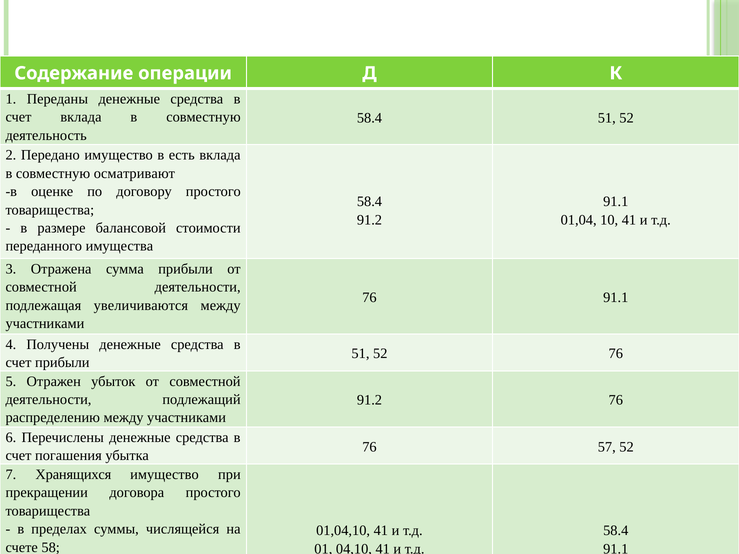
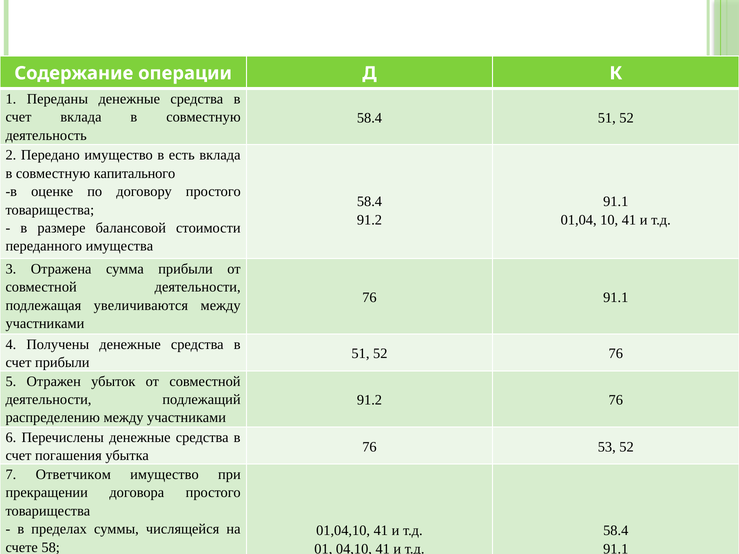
осматривают: осматривают -> капитального
57: 57 -> 53
Хранящихся: Хранящихся -> Ответчиком
